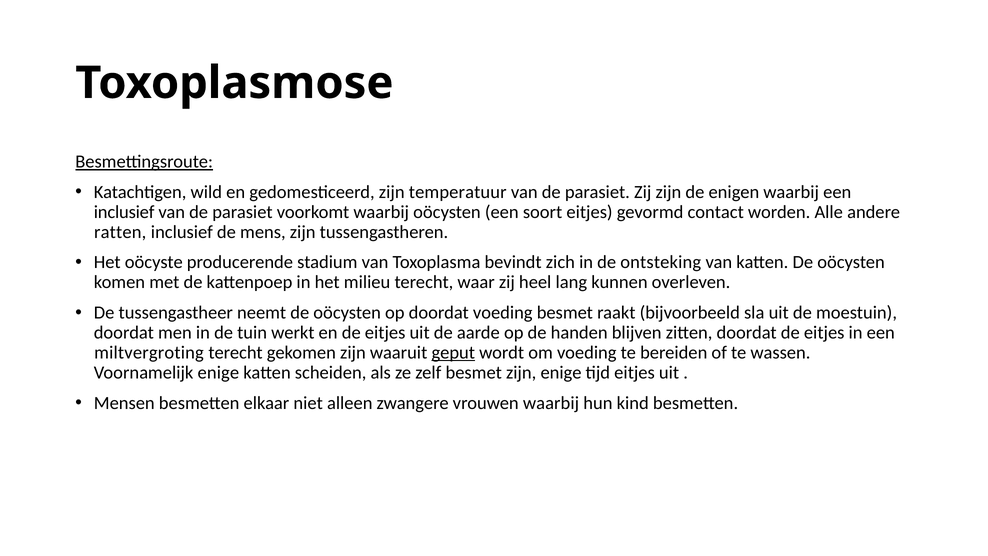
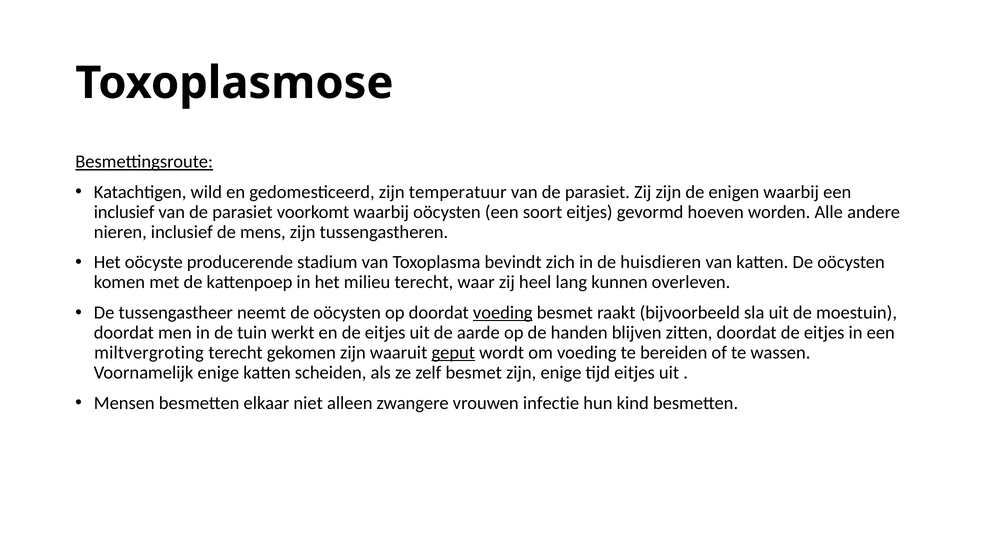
contact: contact -> hoeven
ratten: ratten -> nieren
ontsteking: ontsteking -> huisdieren
voeding at (503, 313) underline: none -> present
vrouwen waarbij: waarbij -> infectie
